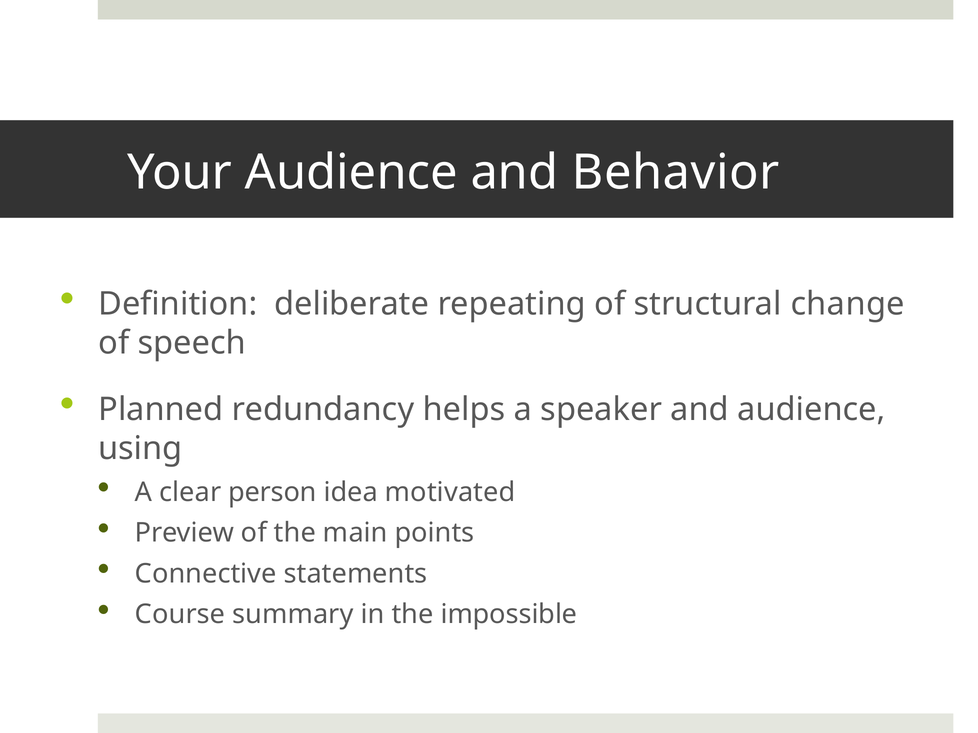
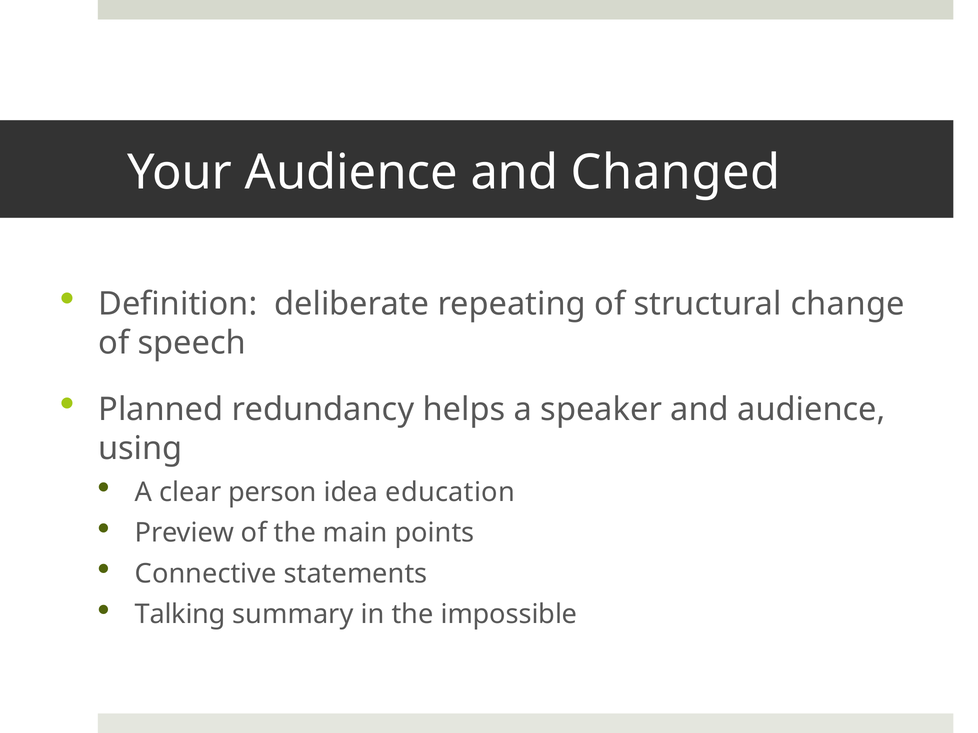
Behavior: Behavior -> Changed
motivated: motivated -> education
Course: Course -> Talking
